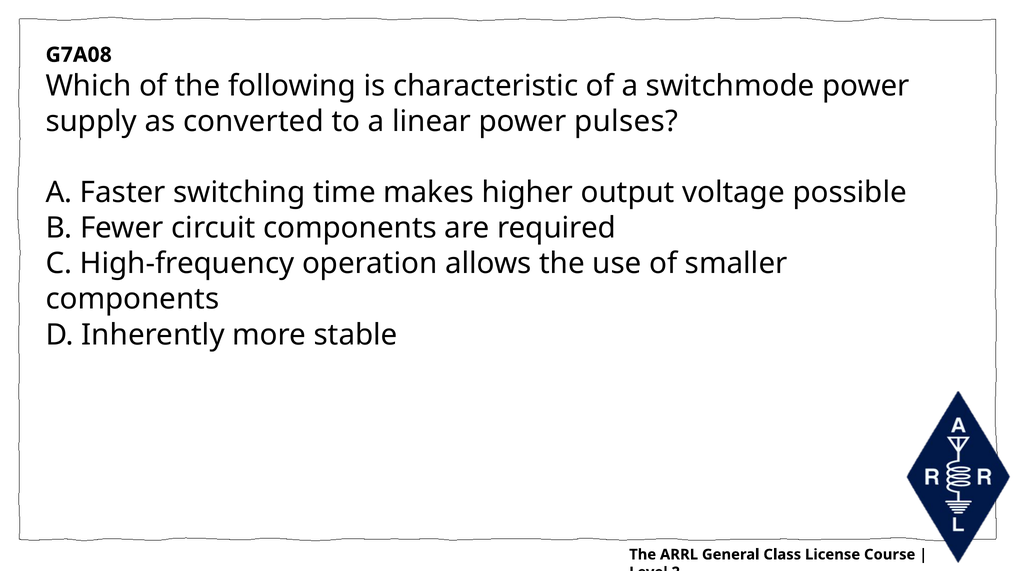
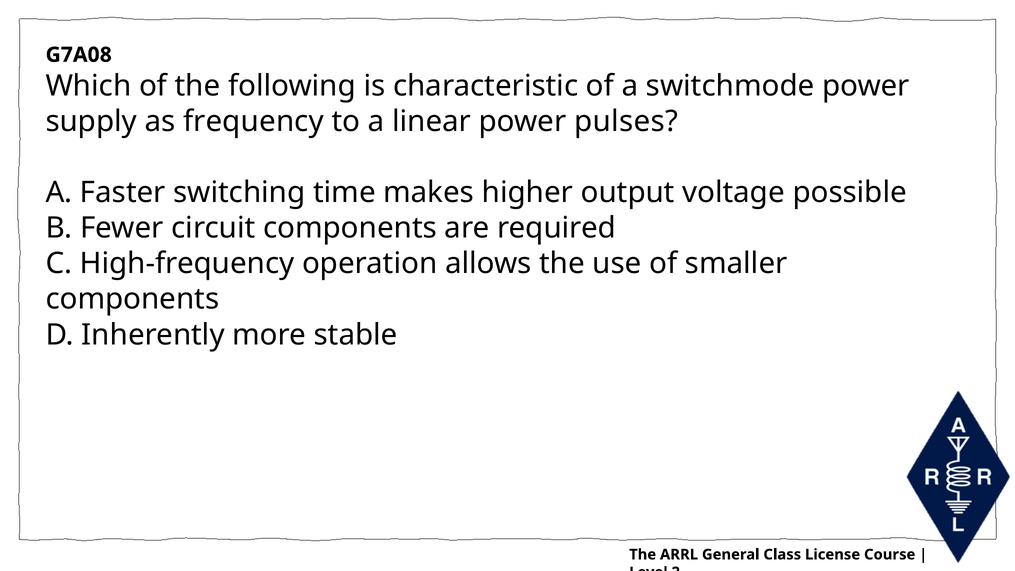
converted: converted -> frequency
